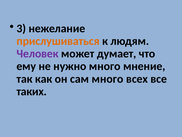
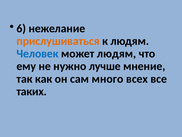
3: 3 -> 6
Человек colour: purple -> blue
может думает: думает -> людям
нужно много: много -> лучше
